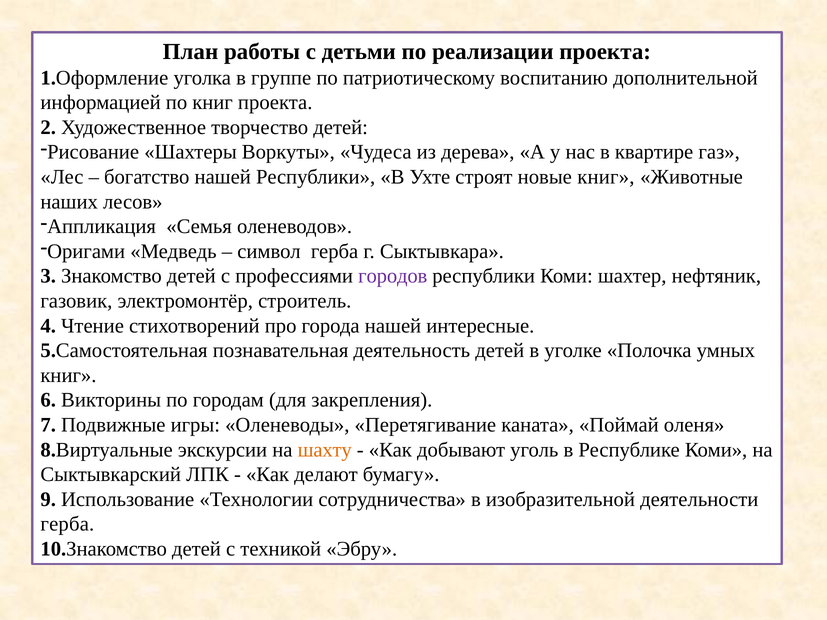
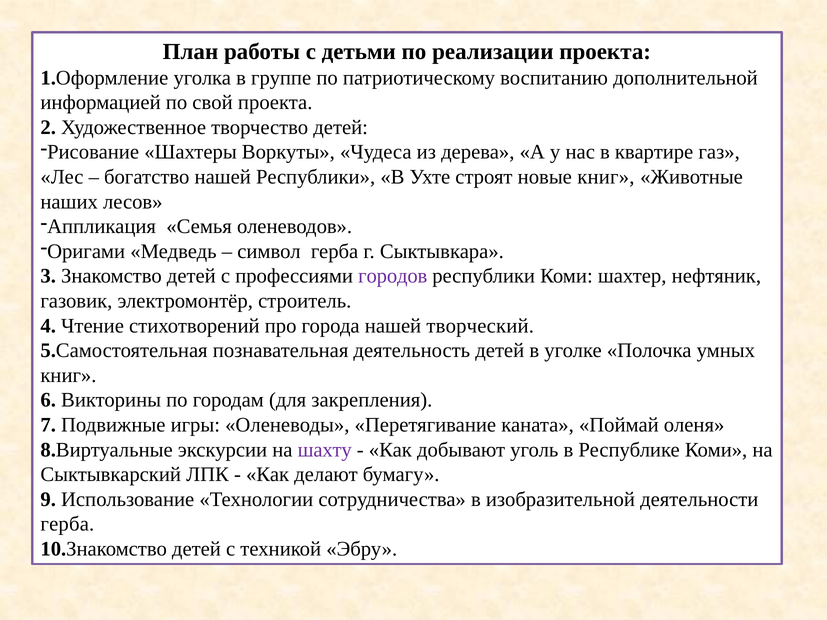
по книг: книг -> свой
интересные: интересные -> творческий
шахту colour: orange -> purple
